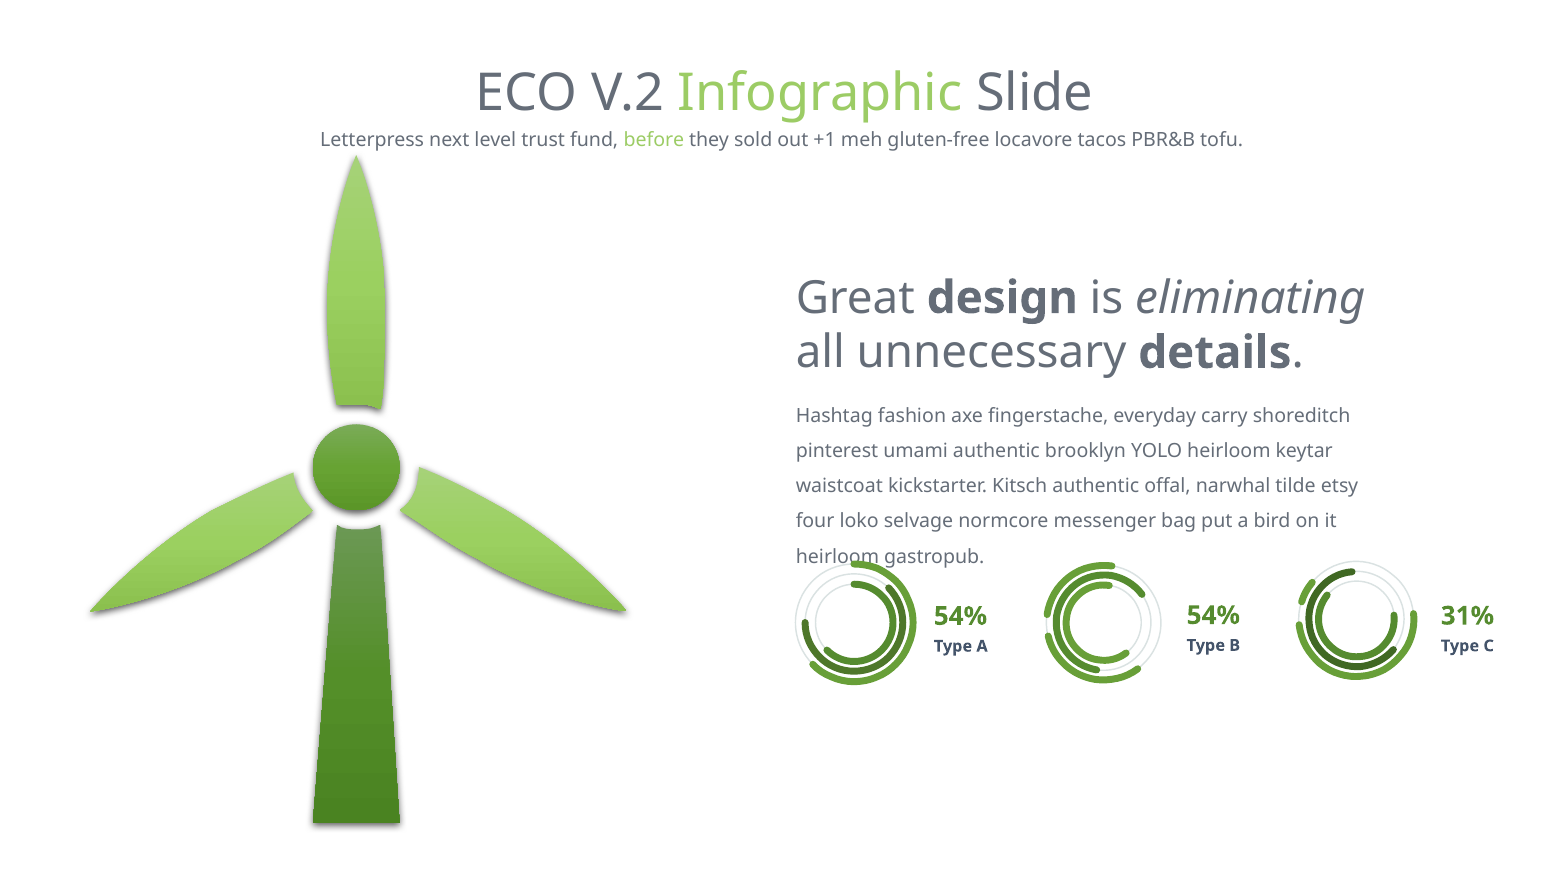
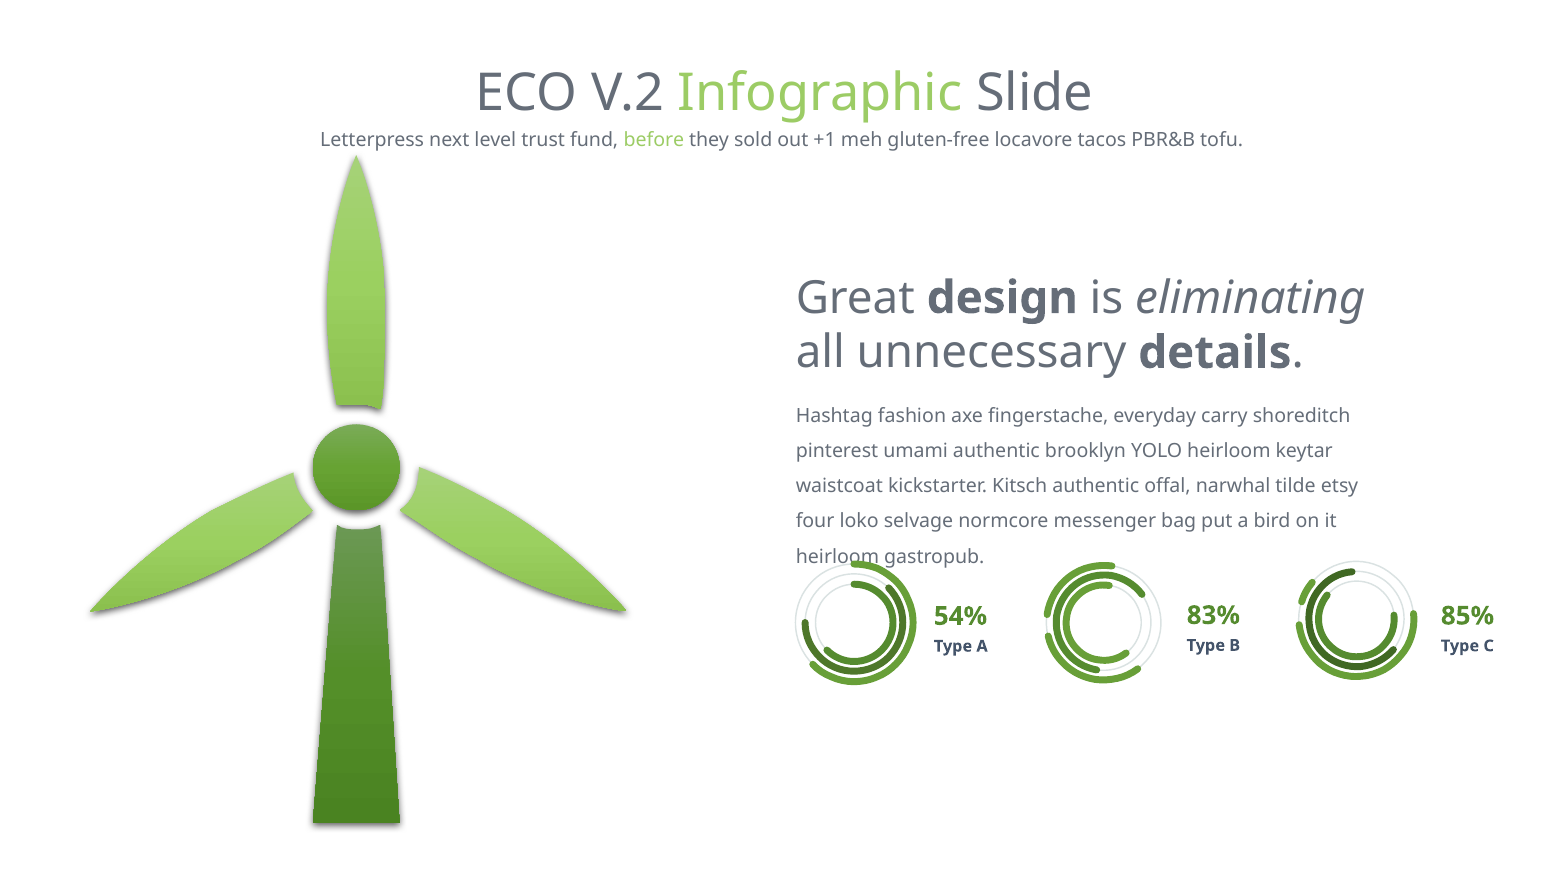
54% at (1213, 615): 54% -> 83%
31%: 31% -> 85%
